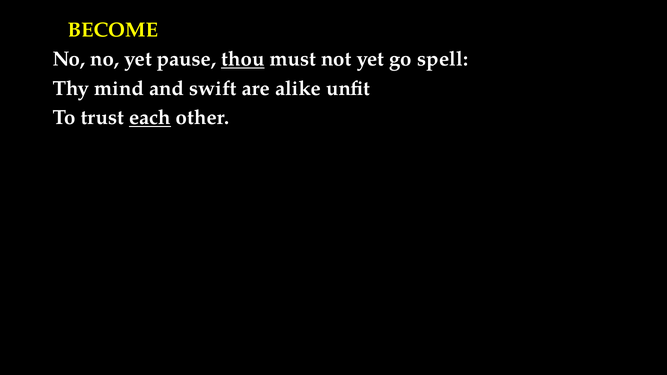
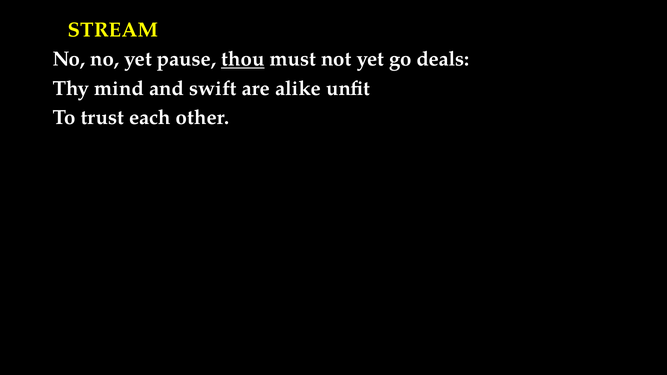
BECOME: BECOME -> STREAM
spell: spell -> deals
each underline: present -> none
